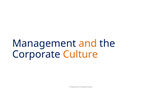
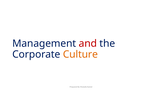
and colour: orange -> red
